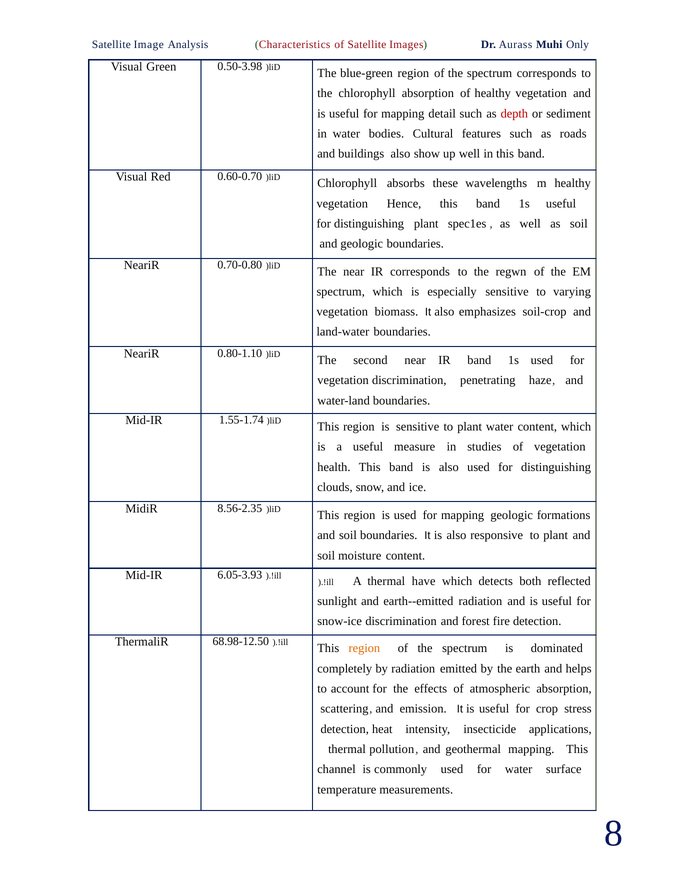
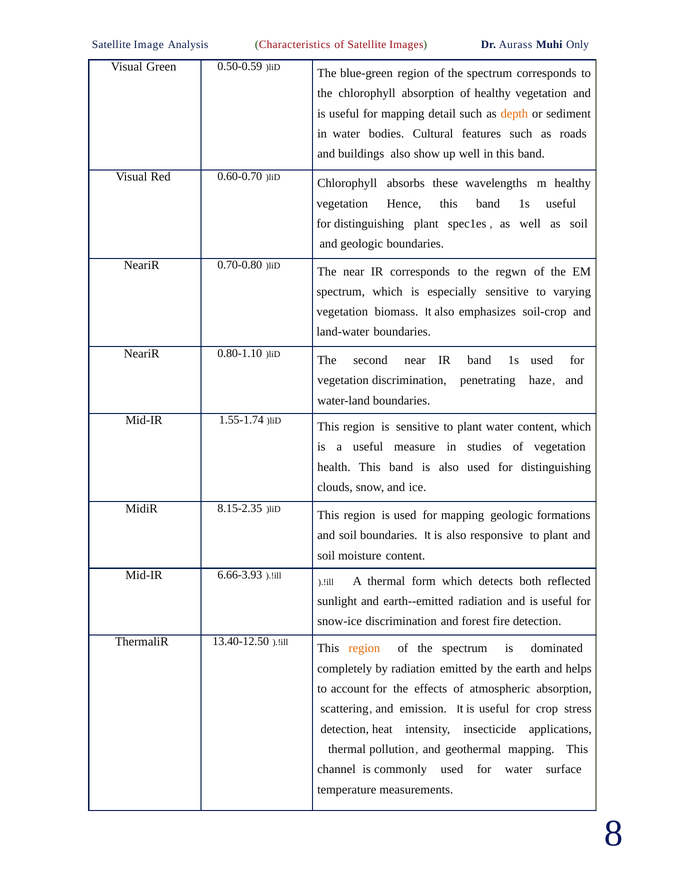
0.50-3.98: 0.50-3.98 -> 0.50-0.59
depth colour: red -> orange
8.56-2.35: 8.56-2.35 -> 8.15-2.35
6.05-3.93: 6.05-3.93 -> 6.66-3.93
have: have -> form
68.98-12.50: 68.98-12.50 -> 13.40-12.50
